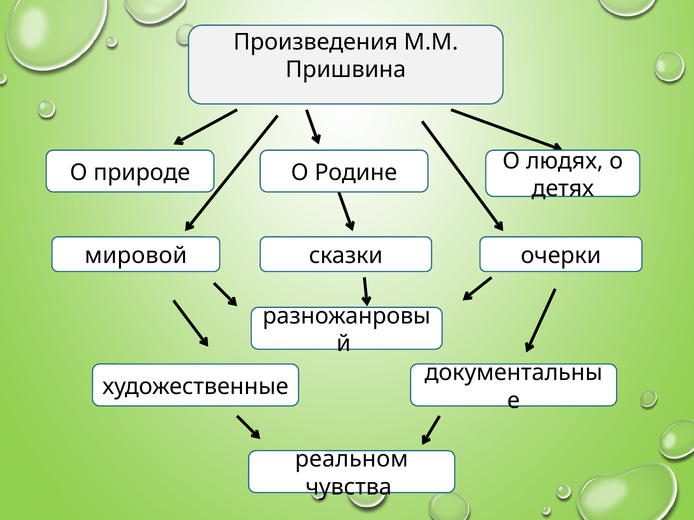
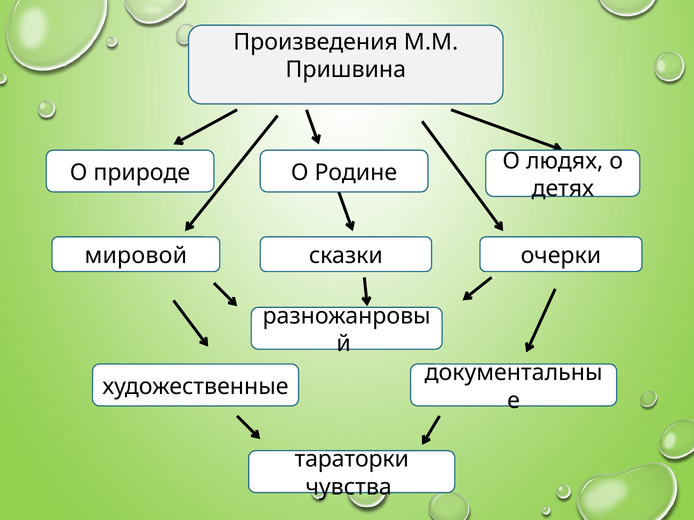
реальном: реальном -> тараторки
